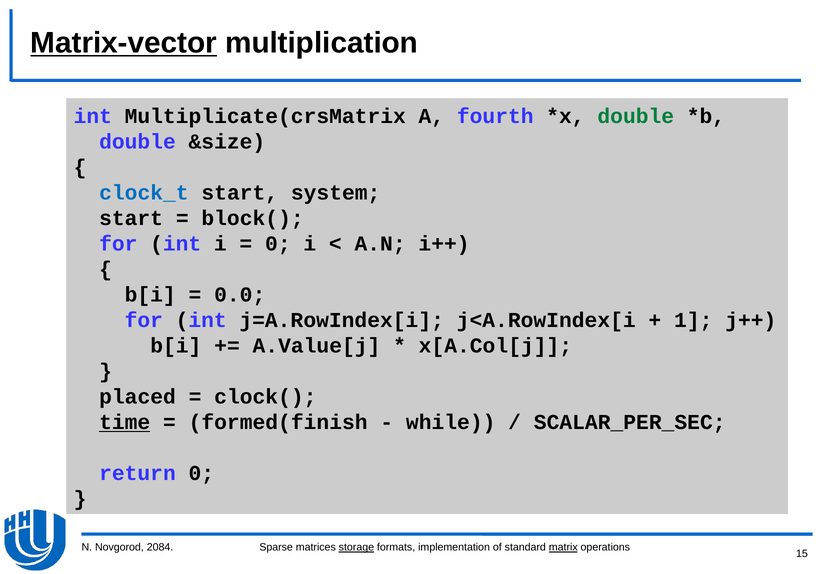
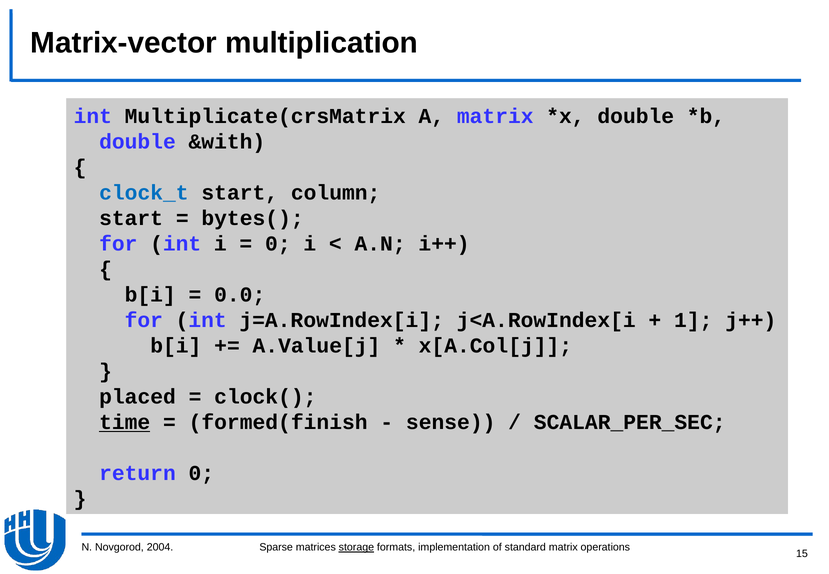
Matrix-vector underline: present -> none
A fourth: fourth -> matrix
double at (636, 116) colour: green -> black
&size: &size -> &with
system: system -> column
block(: block( -> bytes(
while: while -> sense
2084: 2084 -> 2004
matrix at (563, 547) underline: present -> none
